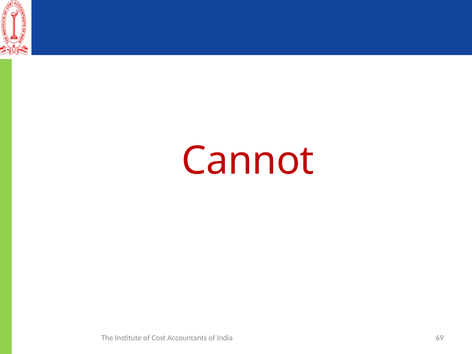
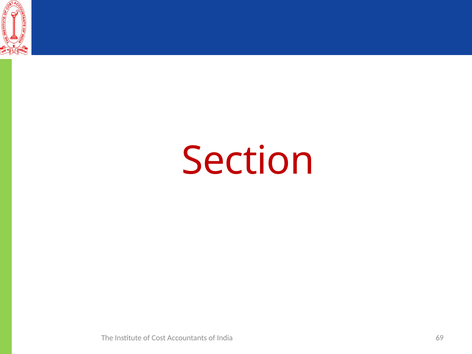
Cannot: Cannot -> Section
